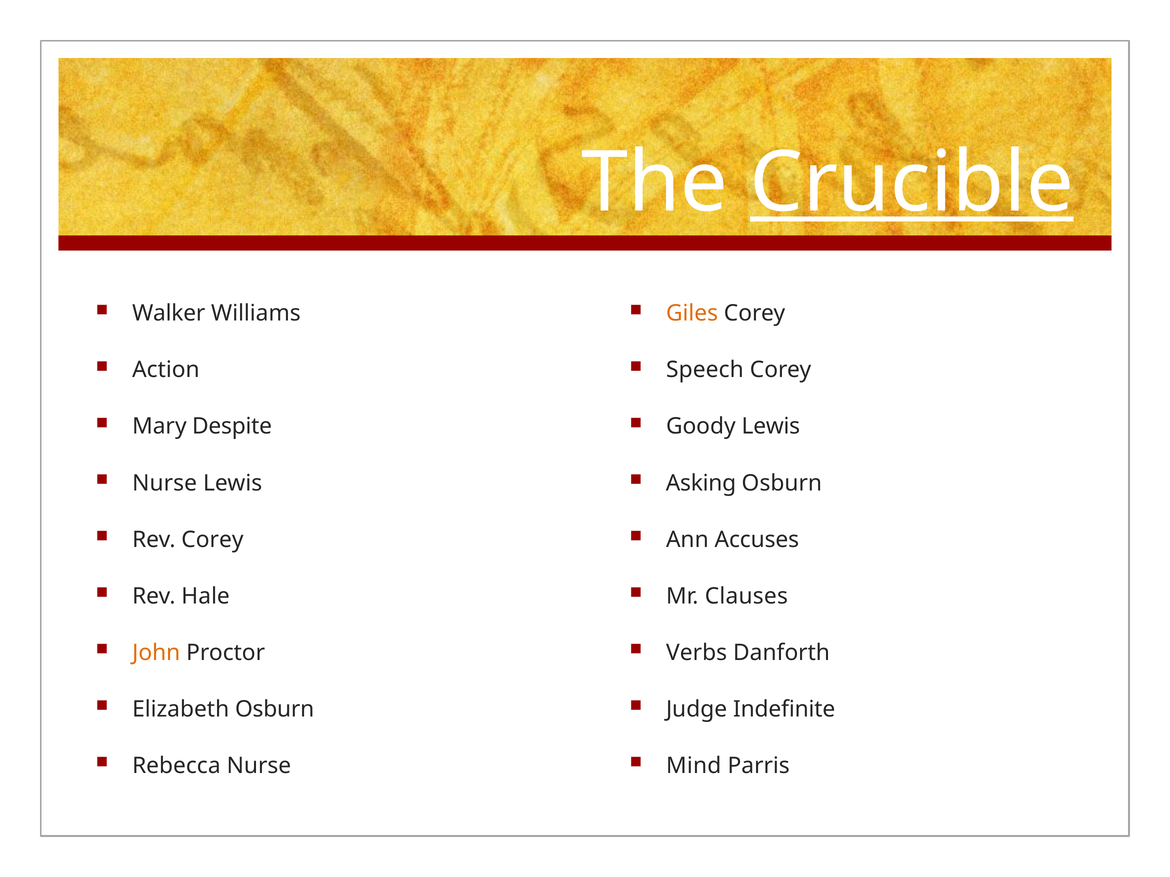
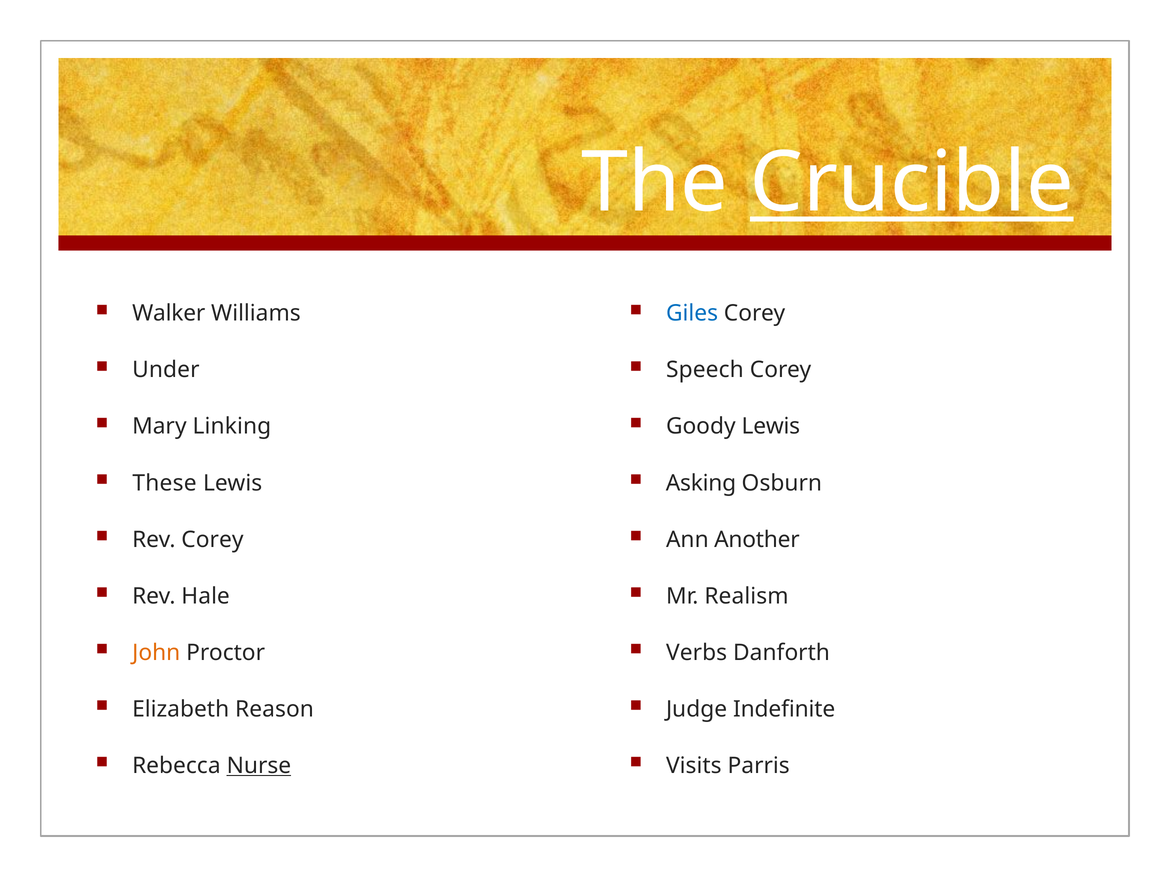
Giles colour: orange -> blue
Action: Action -> Under
Despite: Despite -> Linking
Nurse at (165, 483): Nurse -> These
Accuses: Accuses -> Another
Clauses: Clauses -> Realism
Elizabeth Osburn: Osburn -> Reason
Nurse at (259, 766) underline: none -> present
Mind: Mind -> Visits
